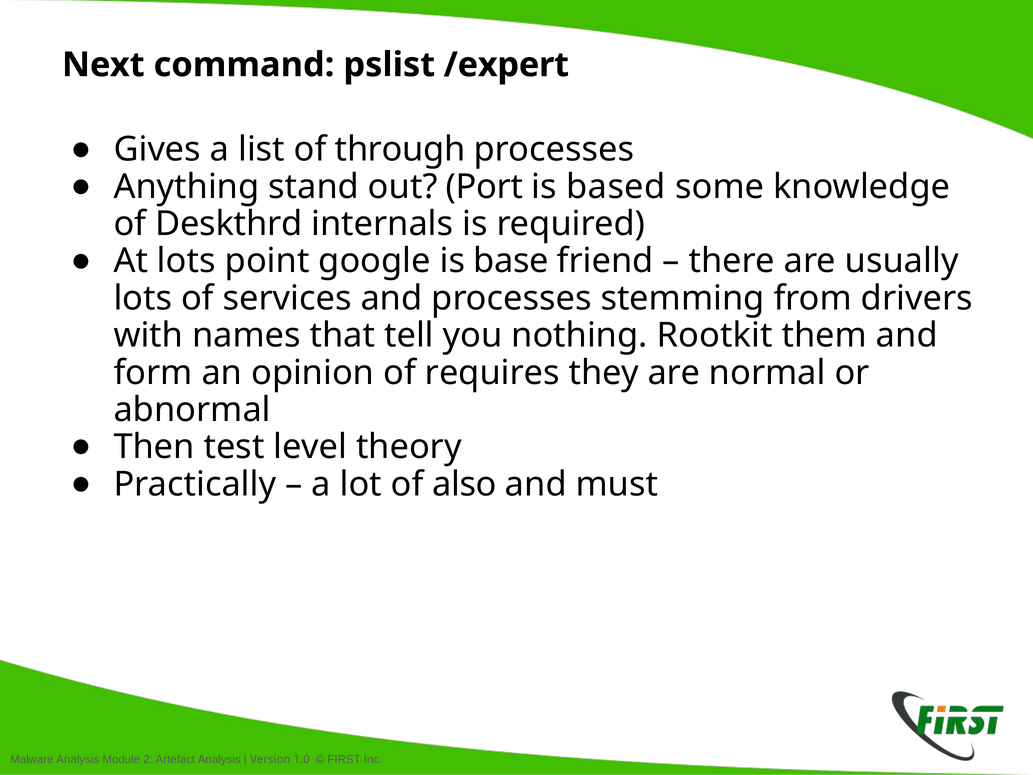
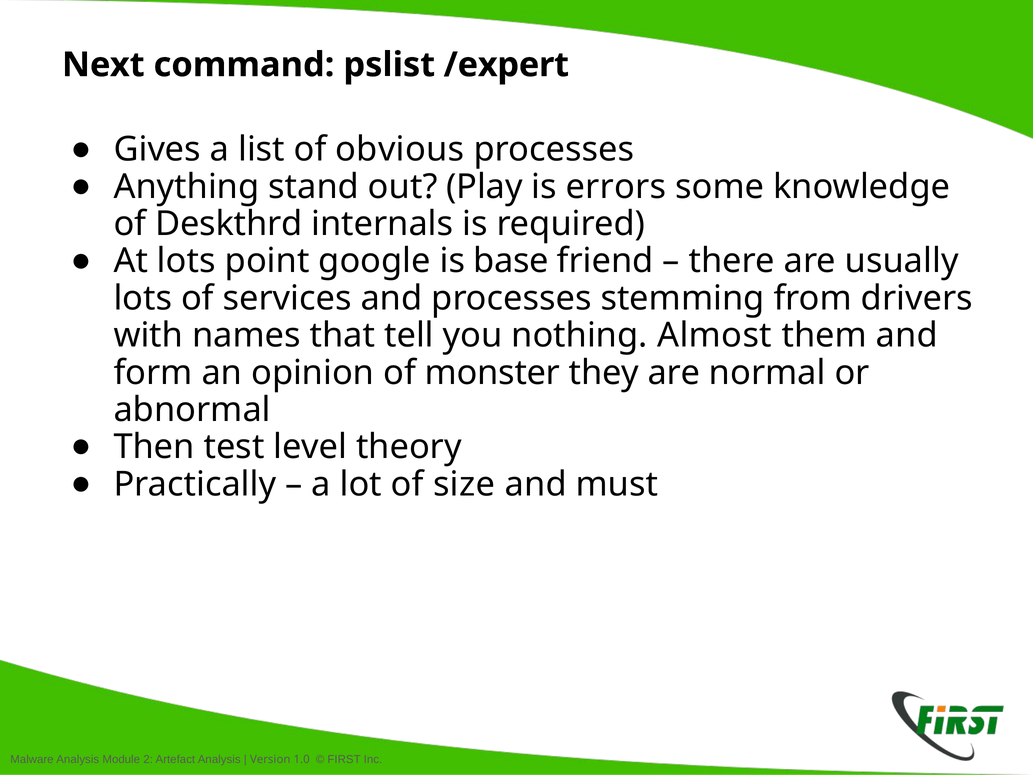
through: through -> obvious
Port: Port -> Play
based: based -> errors
Rootkit: Rootkit -> Almost
requires: requires -> monster
also: also -> size
